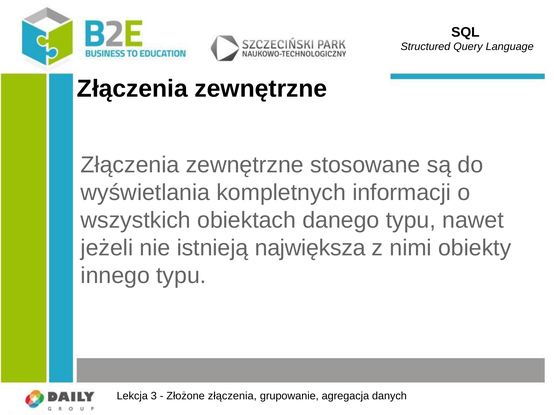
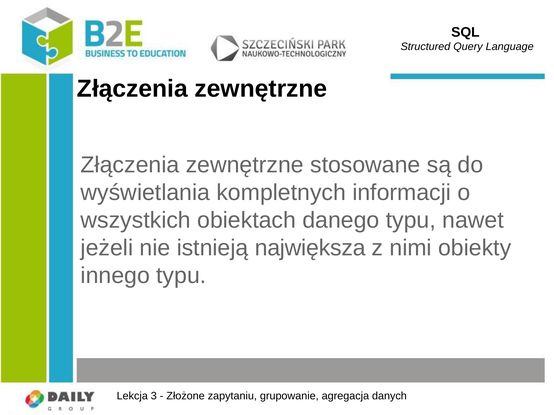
Złożone złączenia: złączenia -> zapytaniu
